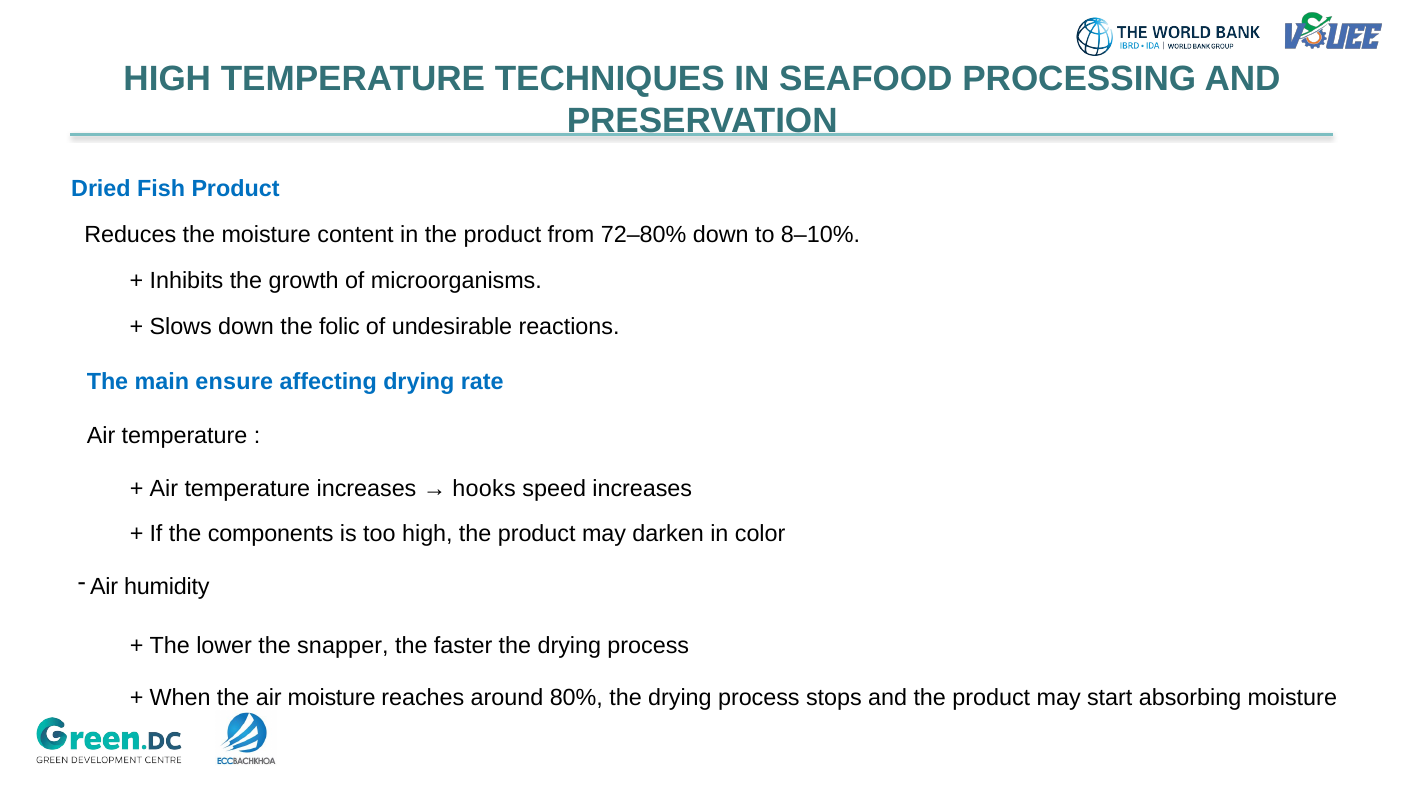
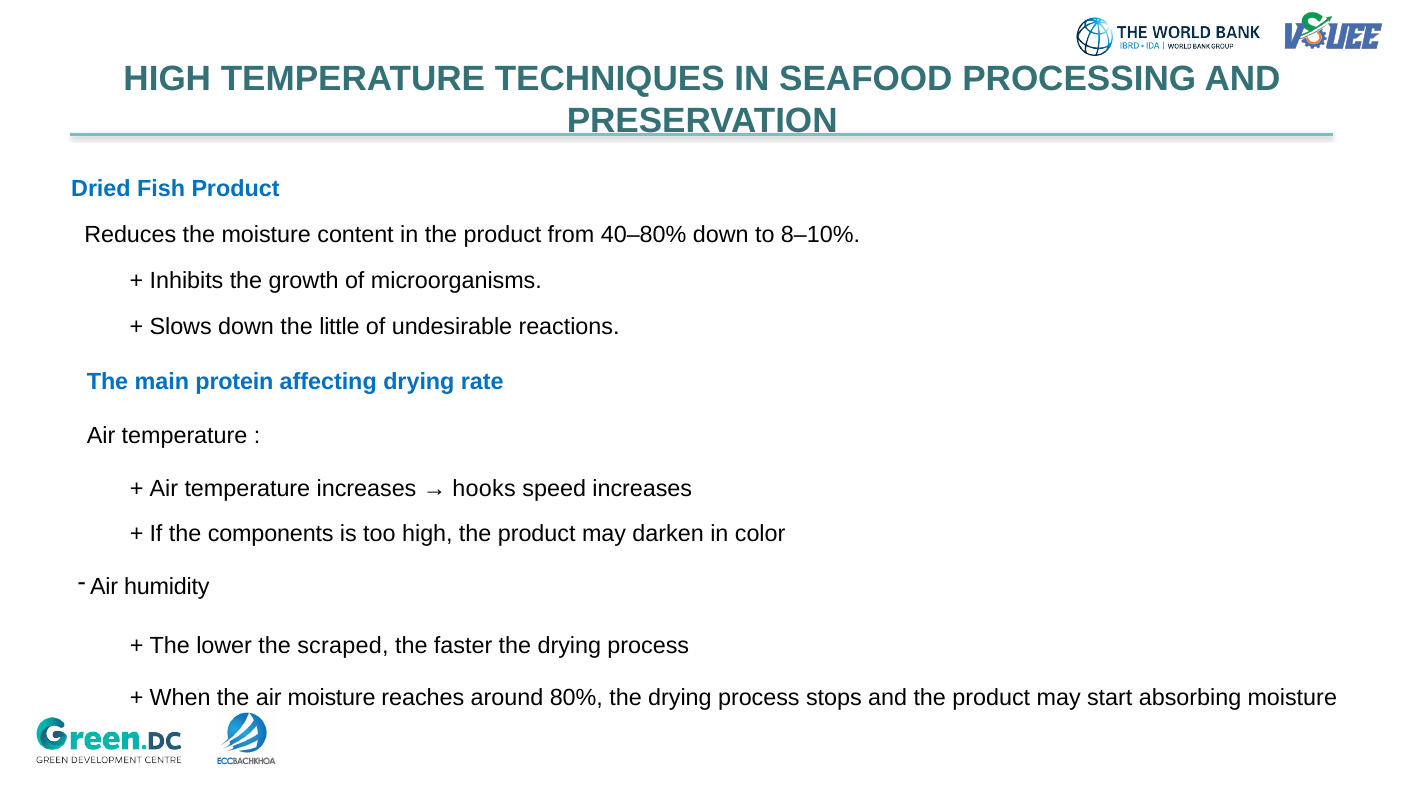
72–80%: 72–80% -> 40–80%
folic: folic -> little
ensure: ensure -> protein
snapper: snapper -> scraped
